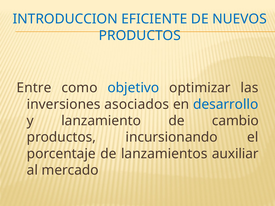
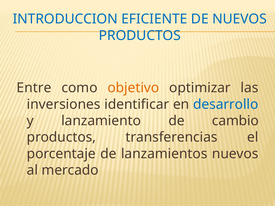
objetivo colour: blue -> orange
asociados: asociados -> identificar
incursionando: incursionando -> transferencias
lanzamientos auxiliar: auxiliar -> nuevos
